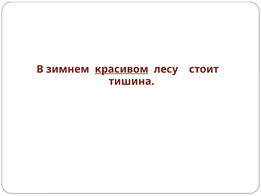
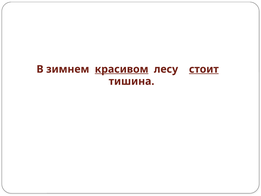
стоит underline: none -> present
